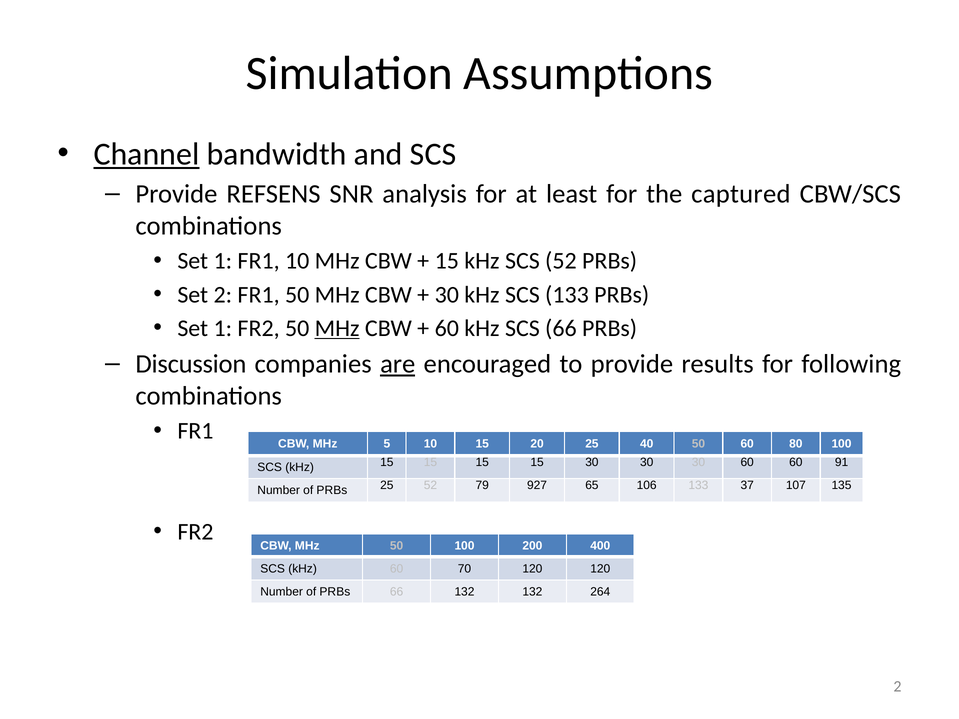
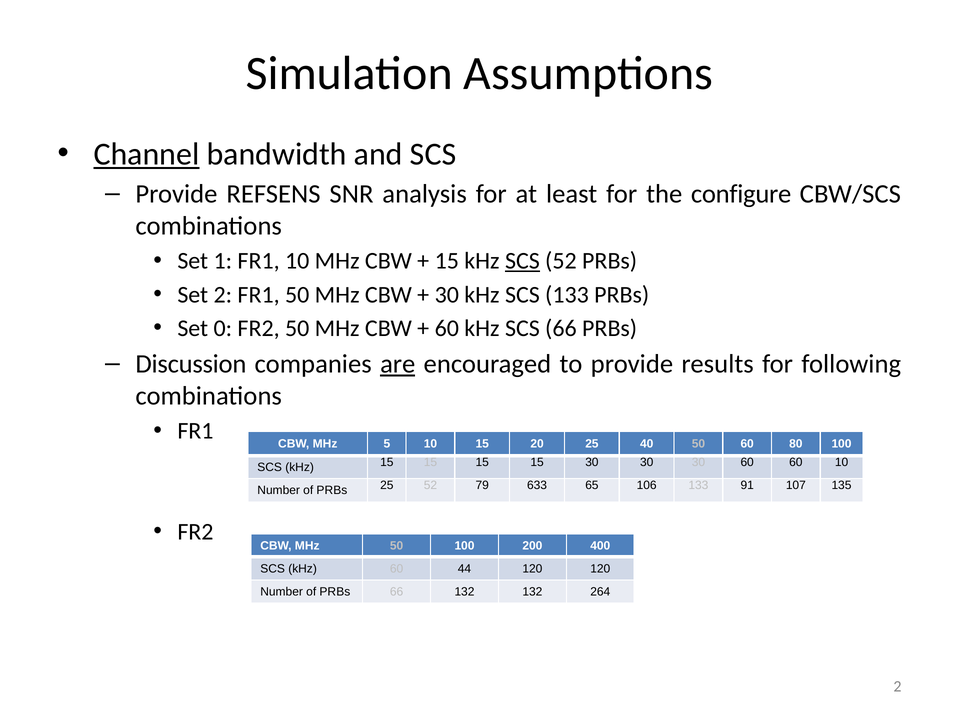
captured: captured -> configure
SCS at (522, 261) underline: none -> present
1 at (223, 328): 1 -> 0
MHz at (337, 328) underline: present -> none
60 91: 91 -> 10
927: 927 -> 633
37: 37 -> 91
70: 70 -> 44
